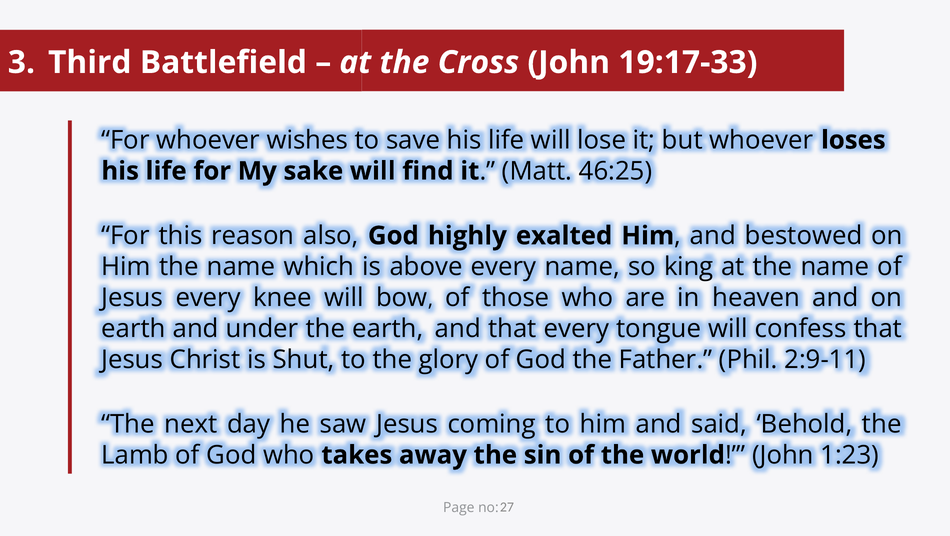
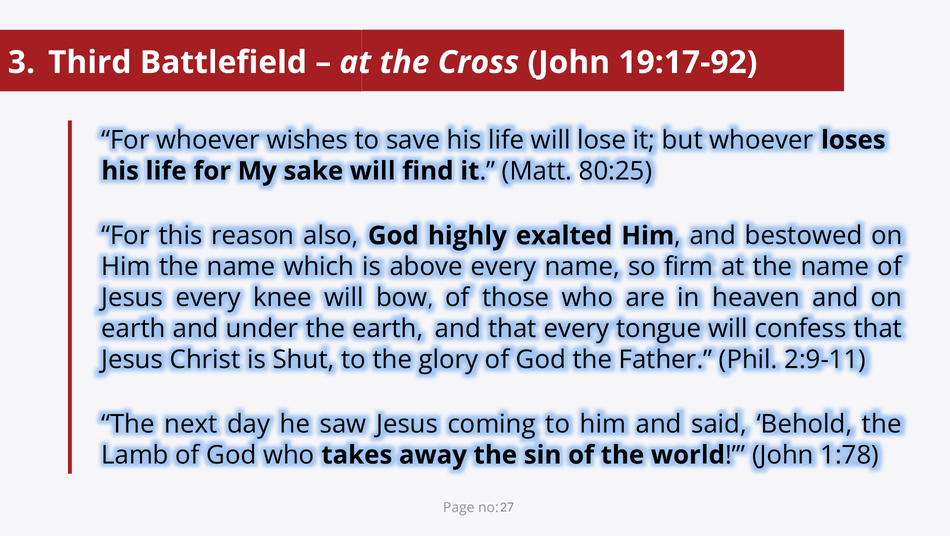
19:17-33: 19:17-33 -> 19:17-92
46:25: 46:25 -> 80:25
king: king -> firm
1:23: 1:23 -> 1:78
